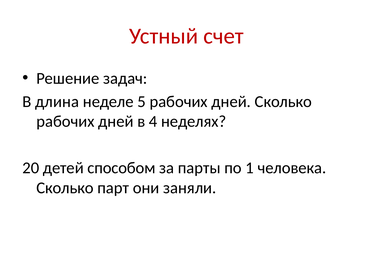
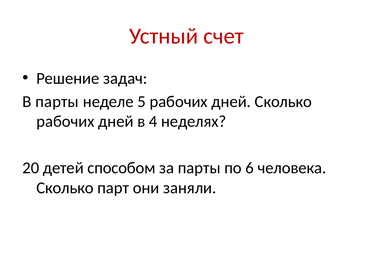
В длина: длина -> парты
1: 1 -> 6
